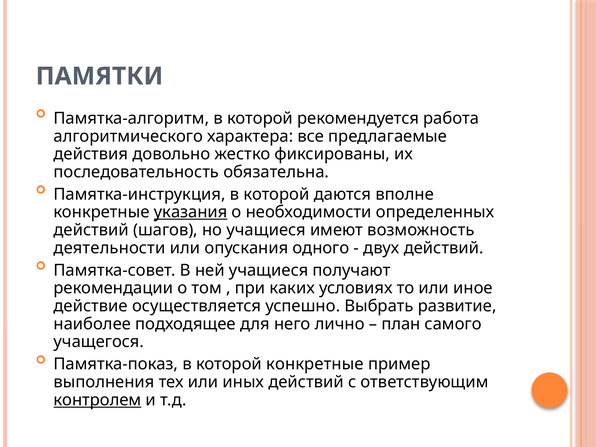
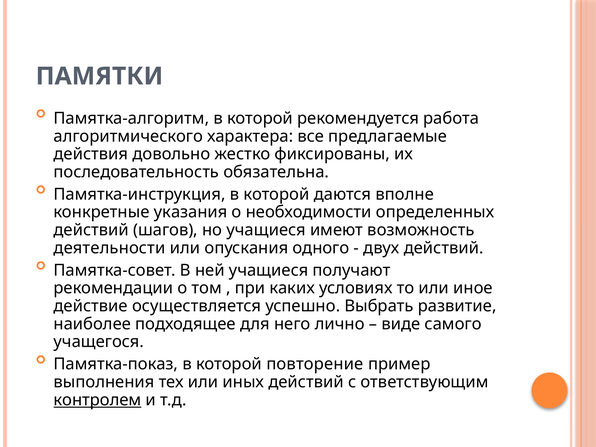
указания underline: present -> none
план: план -> виде
которой конкретные: конкретные -> повторение
